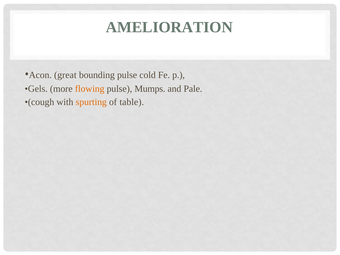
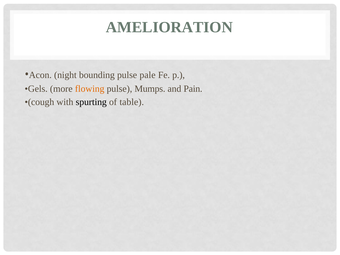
great: great -> night
cold: cold -> pale
Pale: Pale -> Pain
spurting colour: orange -> black
